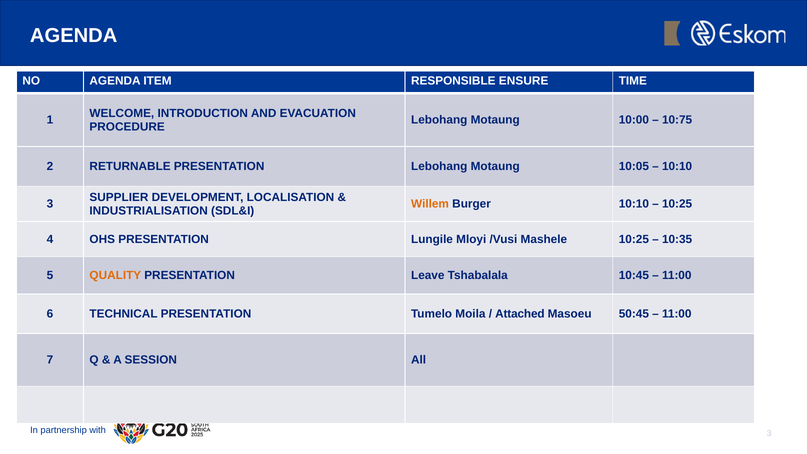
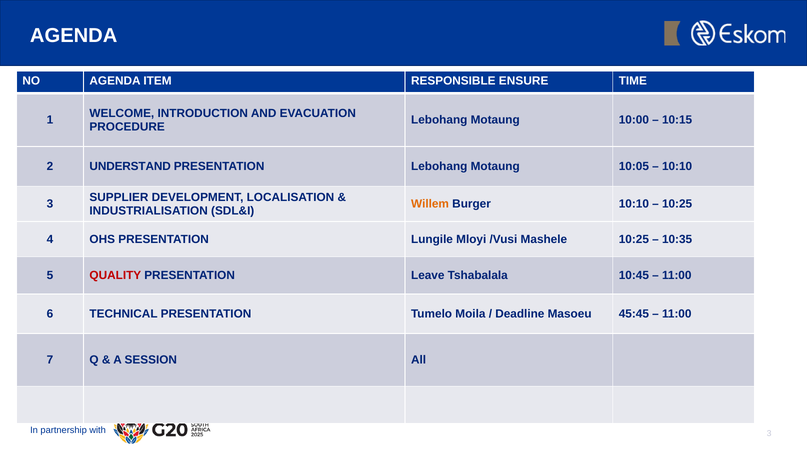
10:75: 10:75 -> 10:15
RETURNABLE: RETURNABLE -> UNDERSTAND
QUALITY colour: orange -> red
Attached: Attached -> Deadline
50:45: 50:45 -> 45:45
